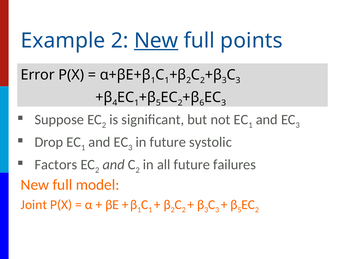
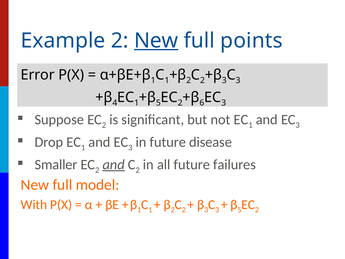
systolic: systolic -> disease
Factors: Factors -> Smaller
and at (114, 164) underline: none -> present
Joint: Joint -> With
